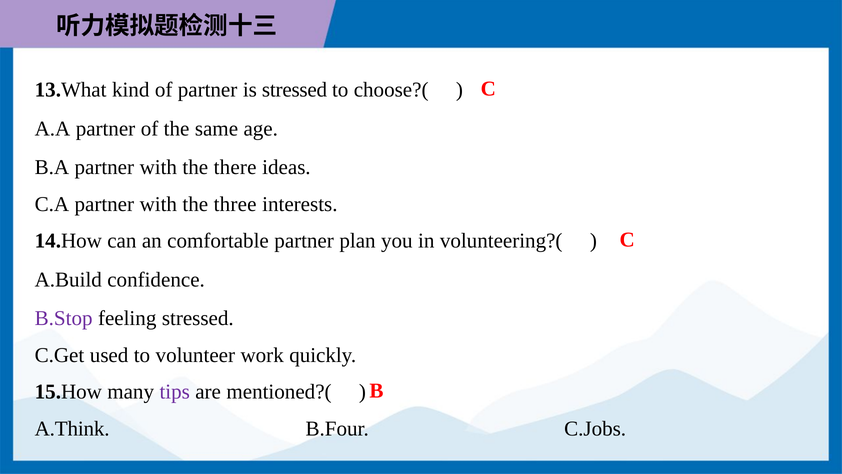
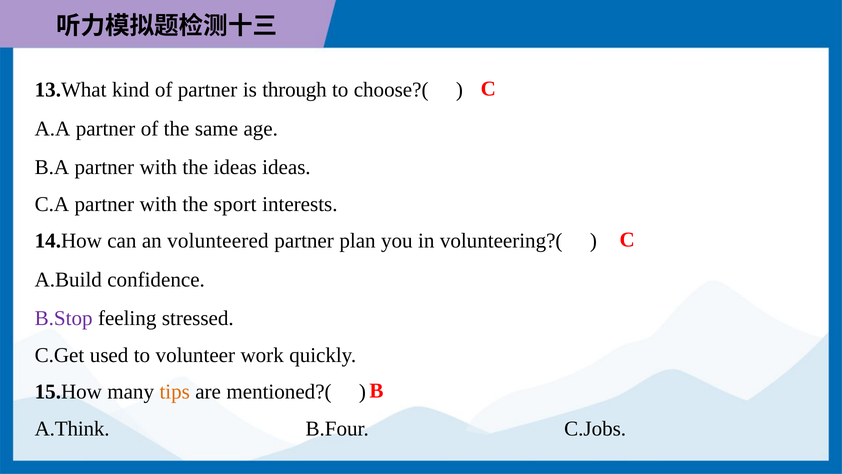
is stressed: stressed -> through
the there: there -> ideas
three: three -> sport
comfortable: comfortable -> volunteered
tips colour: purple -> orange
